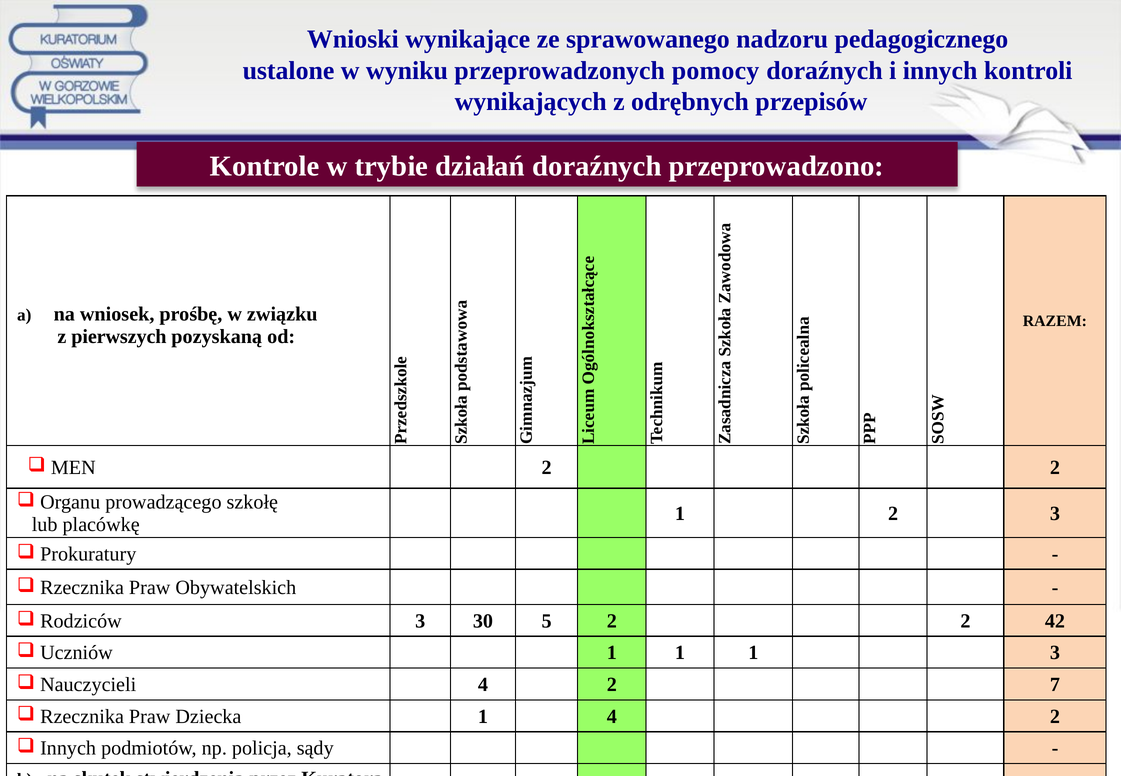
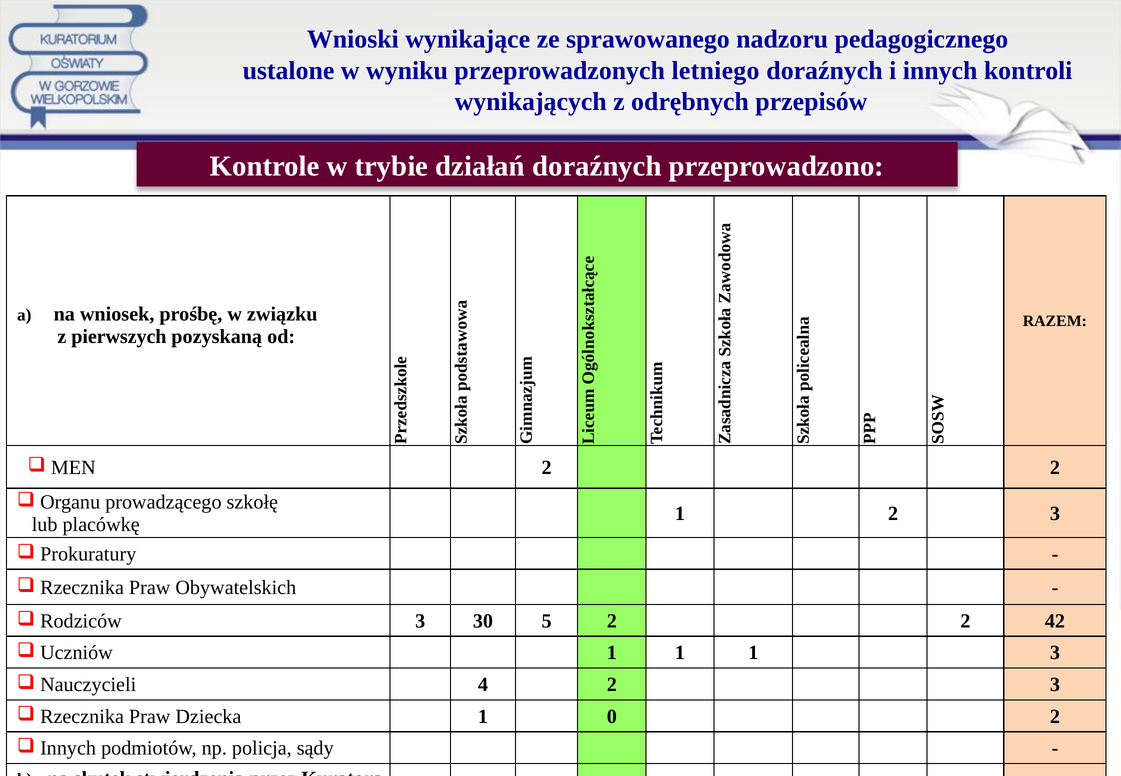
pomocy: pomocy -> letniego
4 2 7: 7 -> 3
1 4: 4 -> 0
